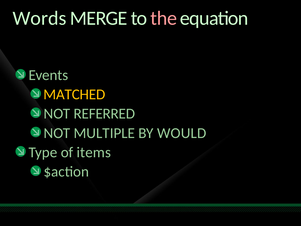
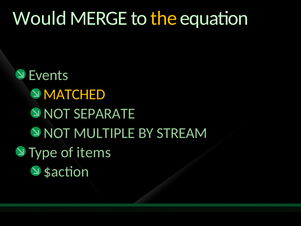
Words: Words -> Would
the colour: pink -> yellow
REFERRED: REFERRED -> SEPARATE
WOULD: WOULD -> STREAM
